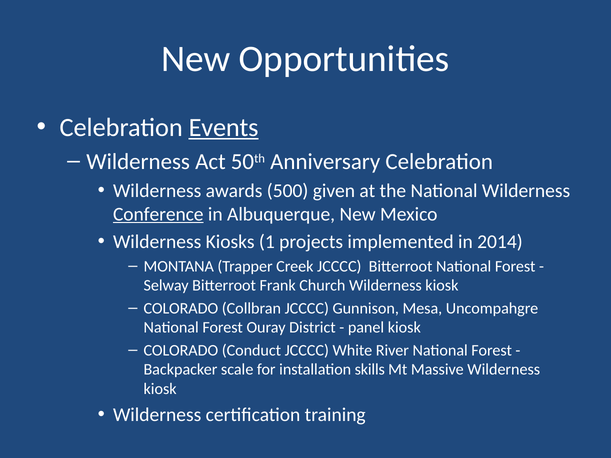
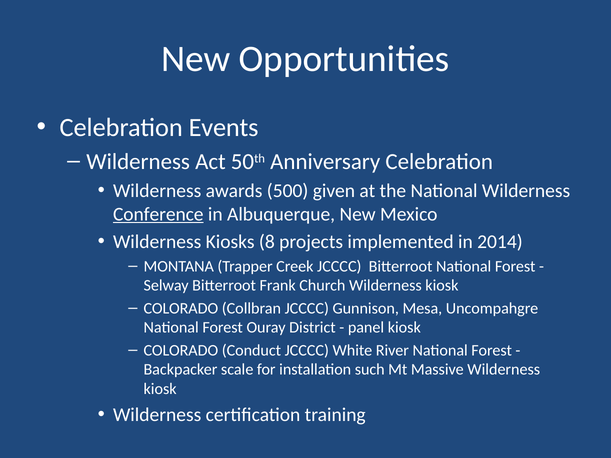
Events underline: present -> none
1: 1 -> 8
skills: skills -> such
